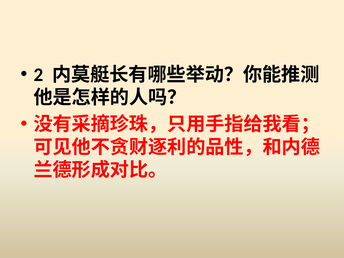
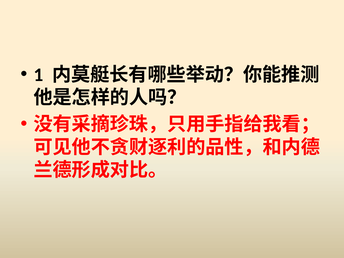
2: 2 -> 1
